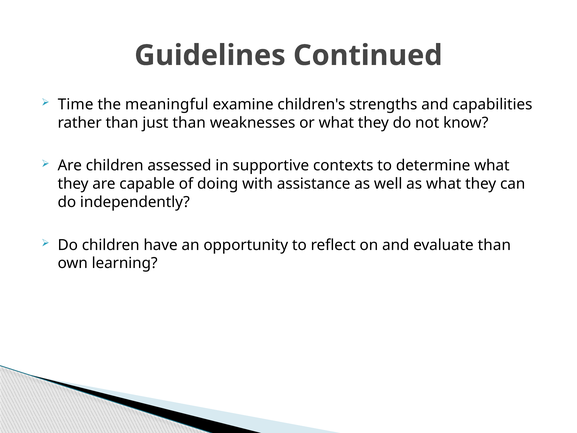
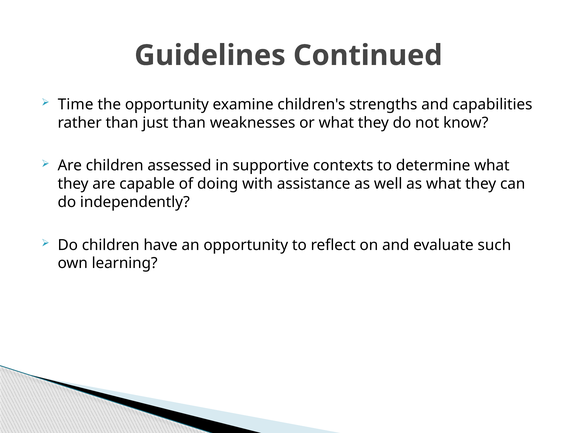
the meaningful: meaningful -> opportunity
evaluate than: than -> such
